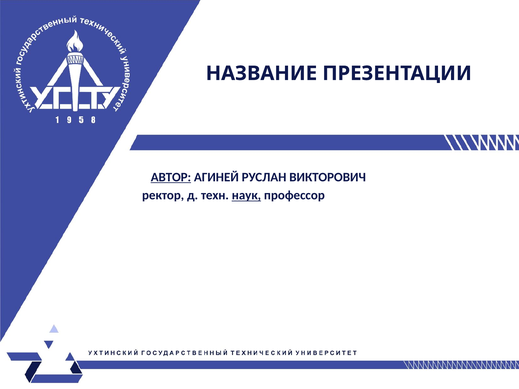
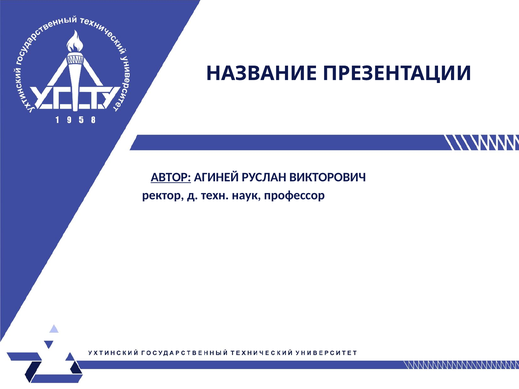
наук underline: present -> none
